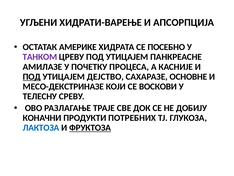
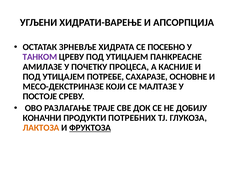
АМЕРИКЕ: АМЕРИКЕ -> ЗРНЕВЉЕ
ПОД at (32, 76) underline: present -> none
ДЕЈСТВО: ДЕЈСТВО -> ПОТРЕБЕ
ВОСКОВИ: ВОСКОВИ -> МАЛТАЗЕ
ТЕЛЕСНУ: ТЕЛЕСНУ -> ПОСТОЈЕ
ЛАКТОЗА colour: blue -> orange
